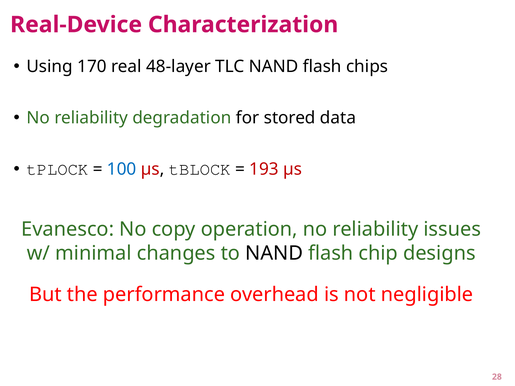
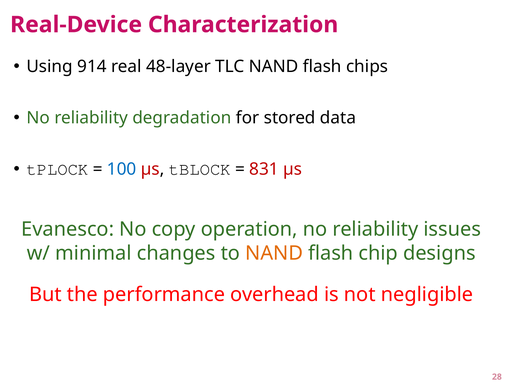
170: 170 -> 914
193: 193 -> 831
NAND at (274, 253) colour: black -> orange
